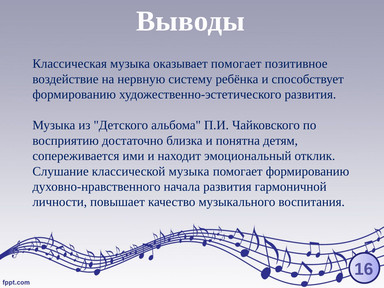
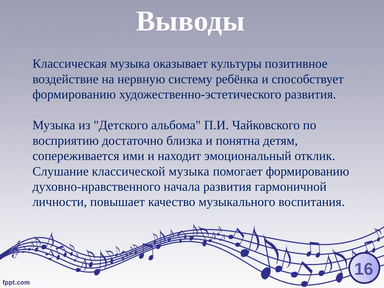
оказывает помогает: помогает -> культуры
